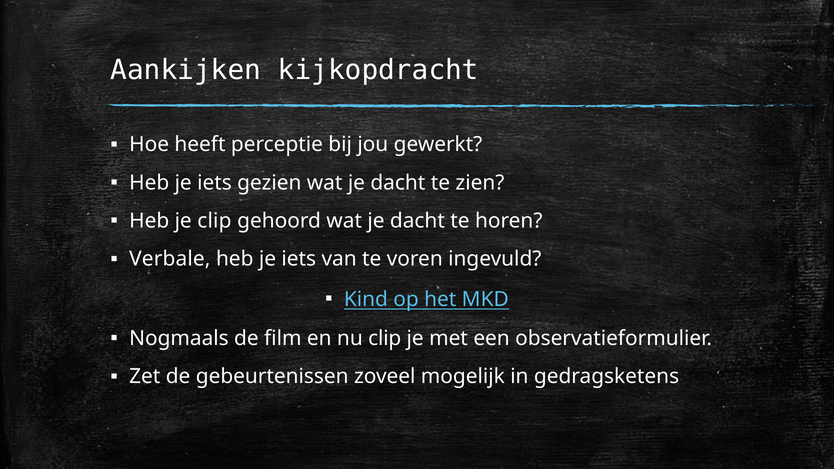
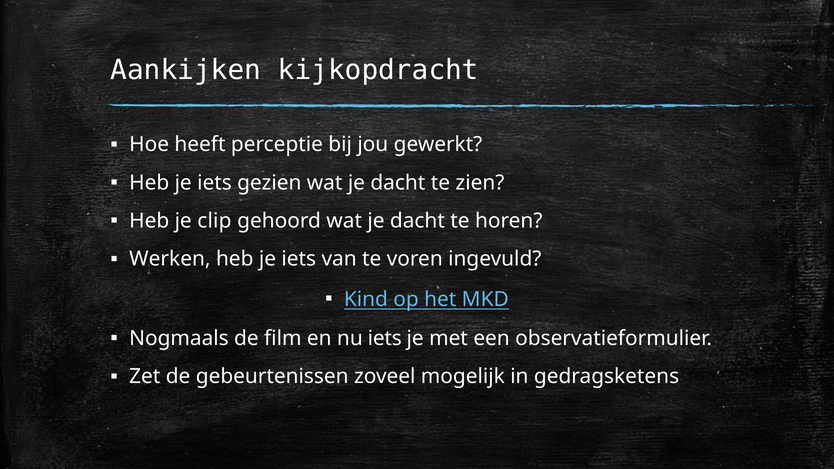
Verbale: Verbale -> Werken
nu clip: clip -> iets
